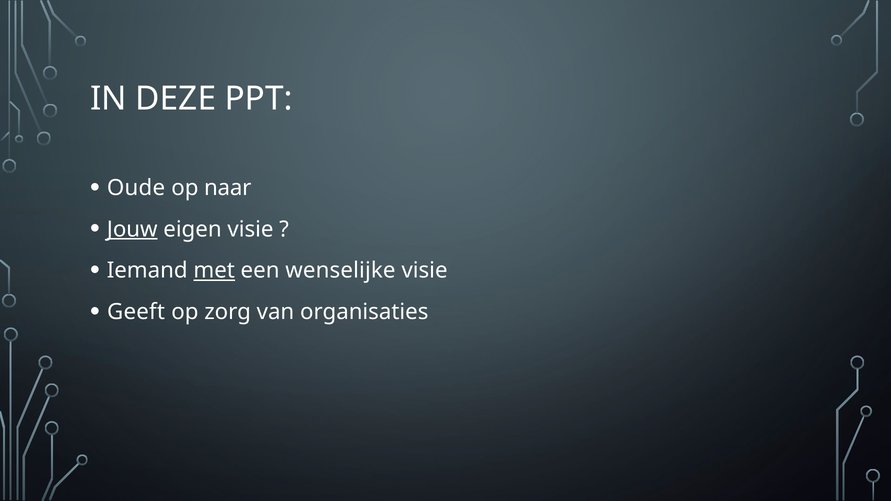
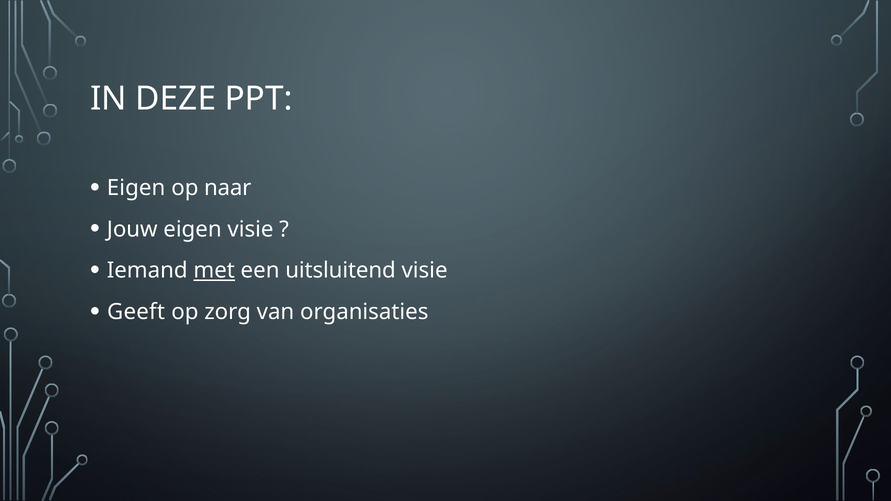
Oude at (136, 188): Oude -> Eigen
Jouw underline: present -> none
wenselijke: wenselijke -> uitsluitend
